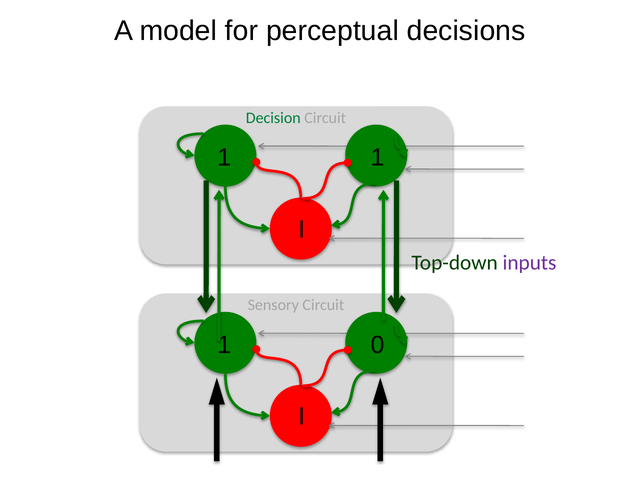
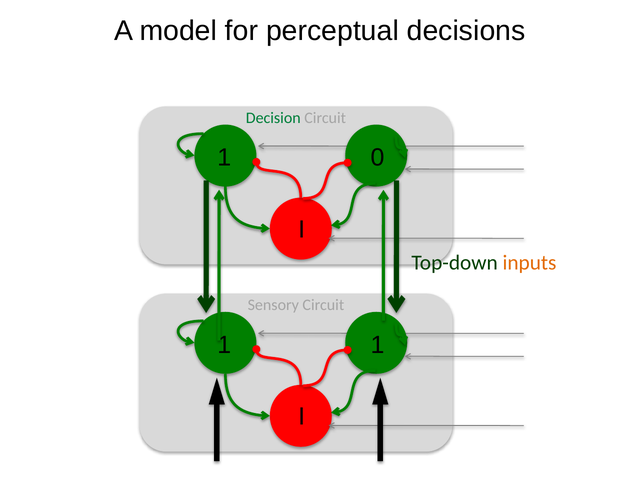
1 1: 1 -> 0
inputs colour: purple -> orange
0 at (377, 345): 0 -> 1
